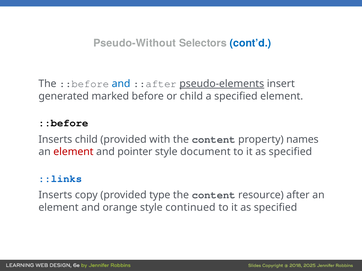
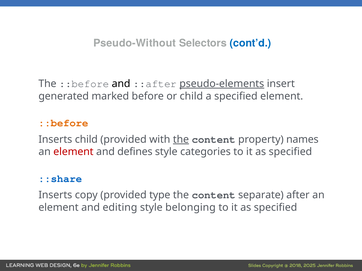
and at (121, 84) colour: blue -> black
::before at (63, 123) colour: black -> orange
the at (181, 140) underline: none -> present
pointer: pointer -> defines
document: document -> categories
::links: ::links -> ::share
resource: resource -> separate
orange: orange -> editing
continued: continued -> belonging
